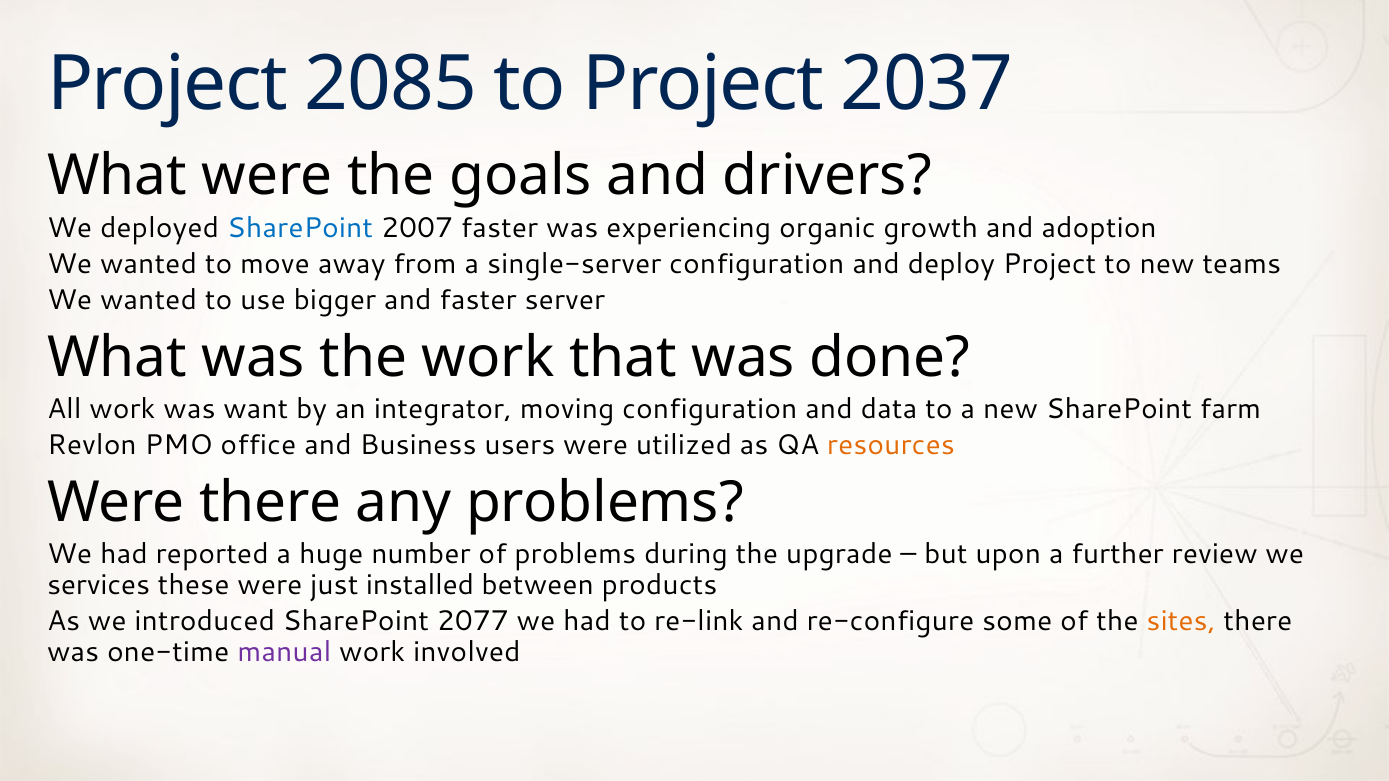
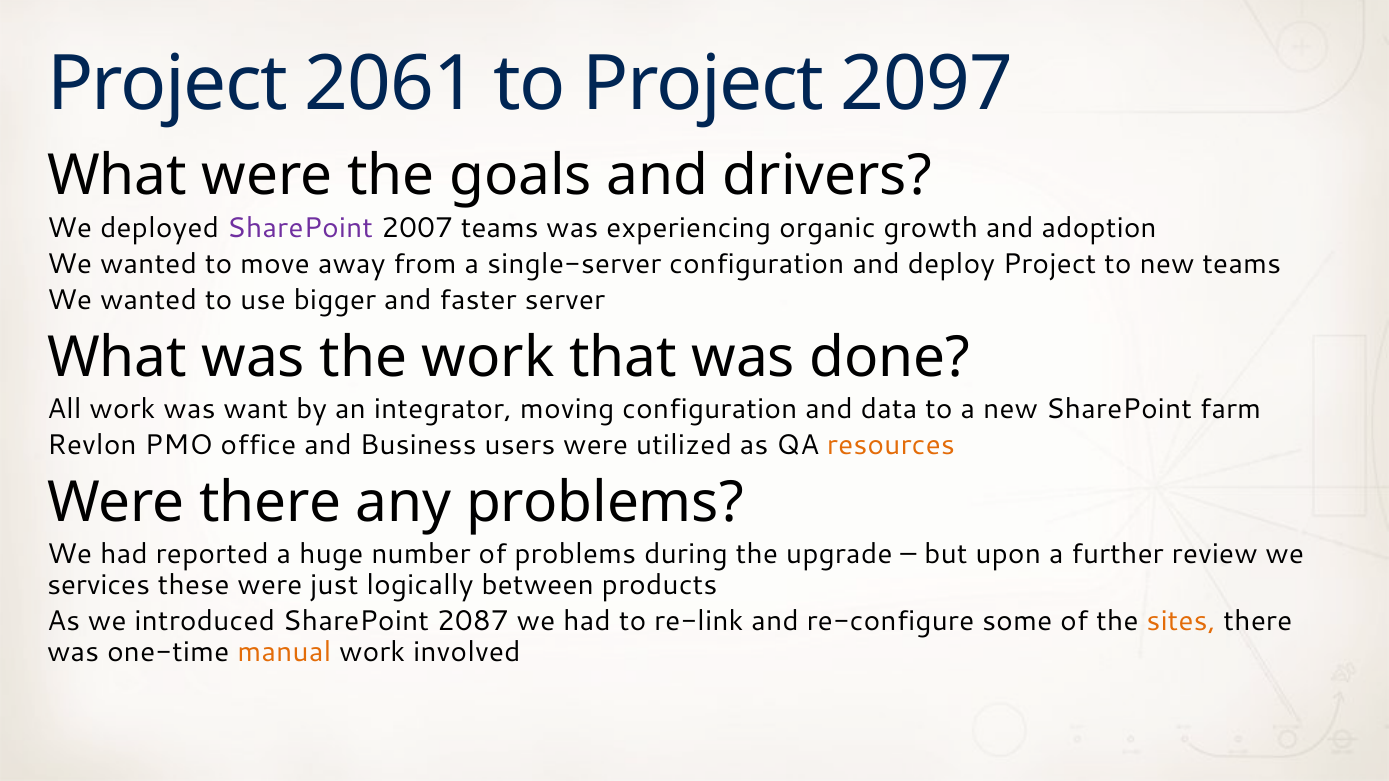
2085: 2085 -> 2061
2037: 2037 -> 2097
SharePoint at (300, 228) colour: blue -> purple
2007 faster: faster -> teams
installed: installed -> logically
2077: 2077 -> 2087
manual colour: purple -> orange
